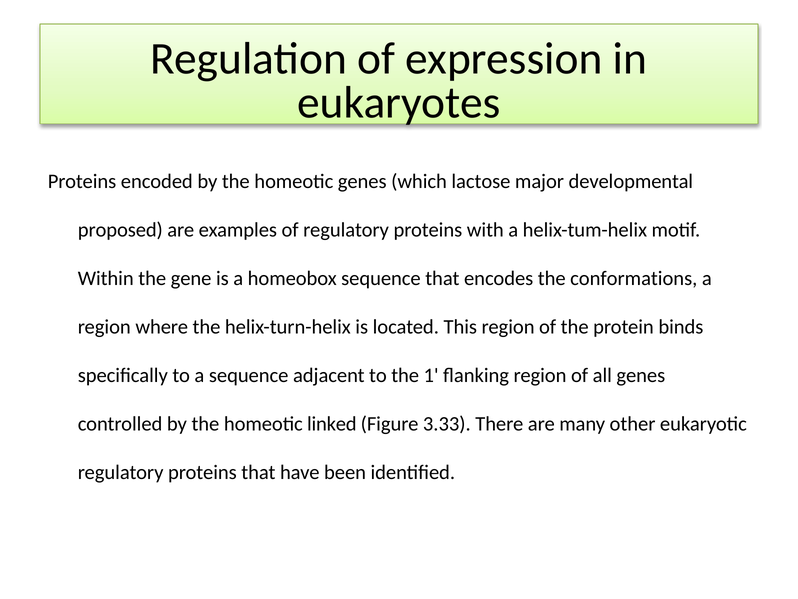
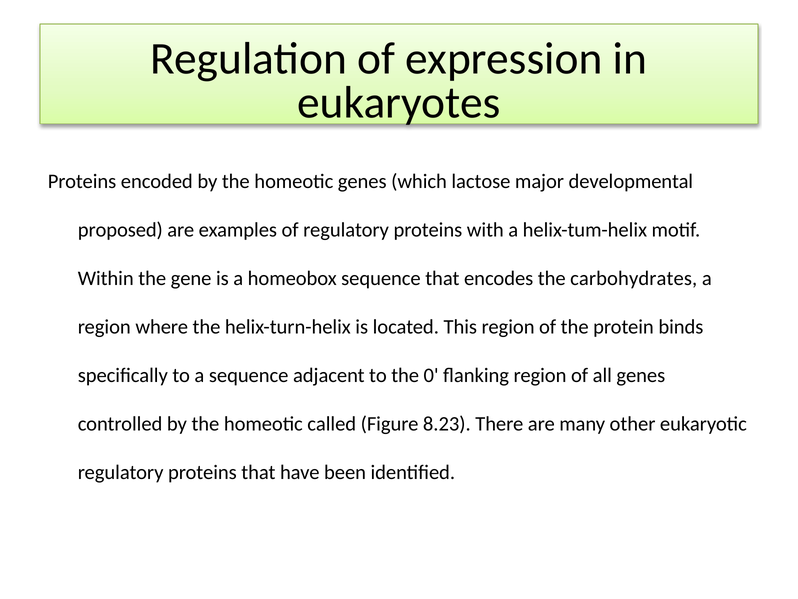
conformations: conformations -> carbohydrates
1: 1 -> 0
linked: linked -> called
3.33: 3.33 -> 8.23
